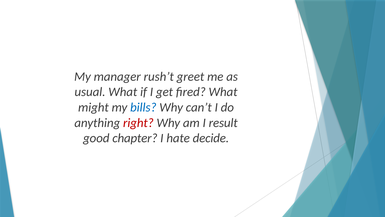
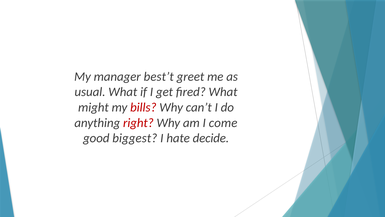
rush’t: rush’t -> best’t
bills colour: blue -> red
result: result -> come
chapter: chapter -> biggest
